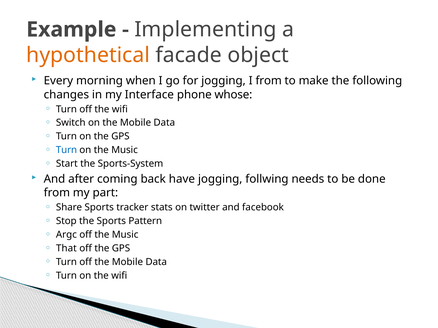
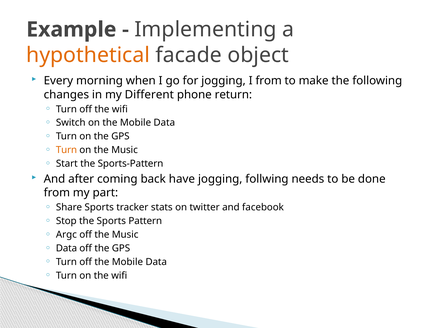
Interface: Interface -> Different
whose: whose -> return
Turn at (66, 150) colour: blue -> orange
Sports-System: Sports-System -> Sports-Pattern
That at (66, 249): That -> Data
